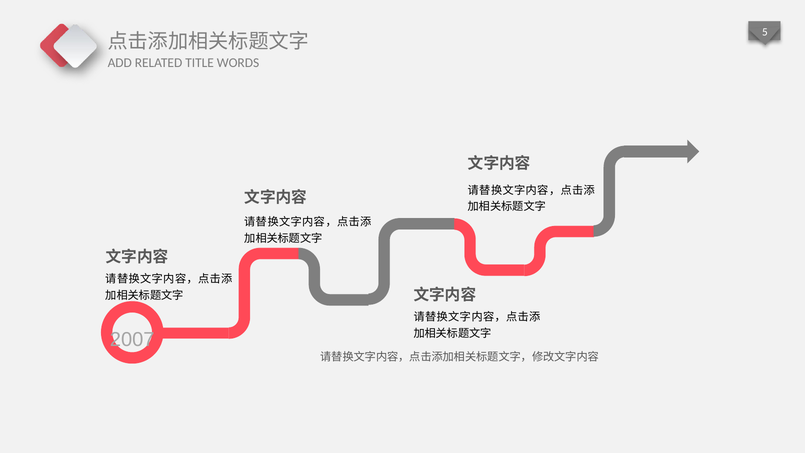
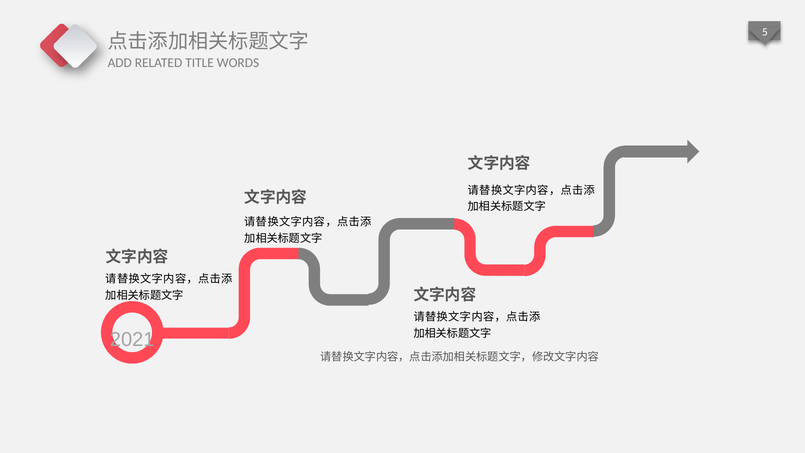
2007: 2007 -> 2021
